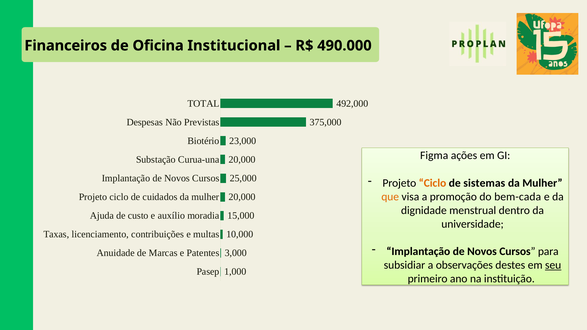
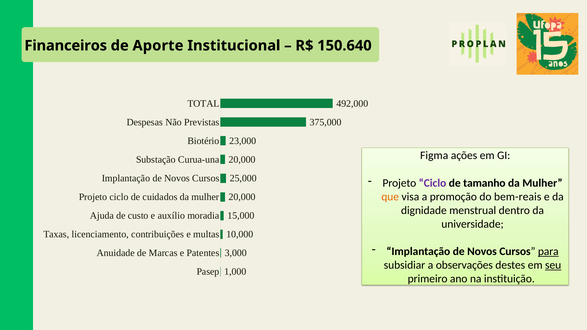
Oficina: Oficina -> Aporte
490.000: 490.000 -> 150.640
Ciclo at (433, 183) colour: orange -> purple
sistemas: sistemas -> tamanho
bem-cada: bem-cada -> bem-reais
para underline: none -> present
